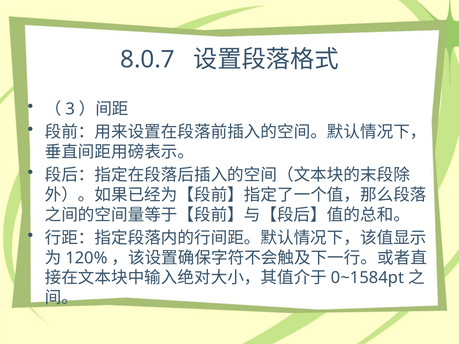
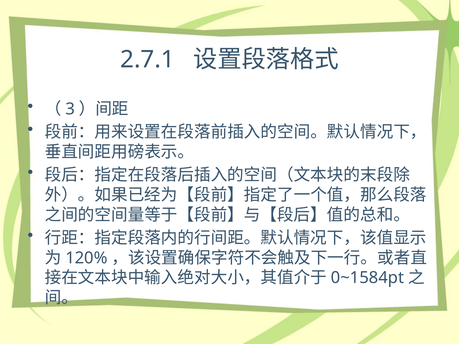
8.0.7: 8.0.7 -> 2.7.1
